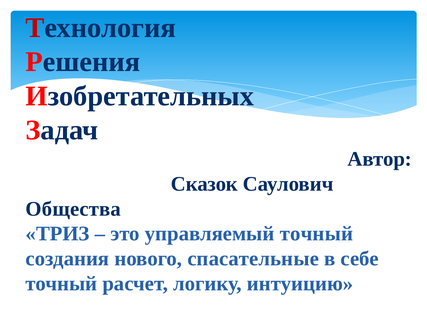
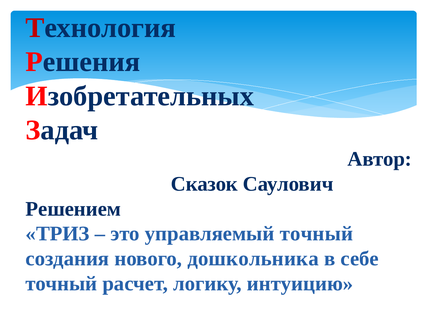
Общества: Общества -> Решением
спасательные: спасательные -> дошкольника
